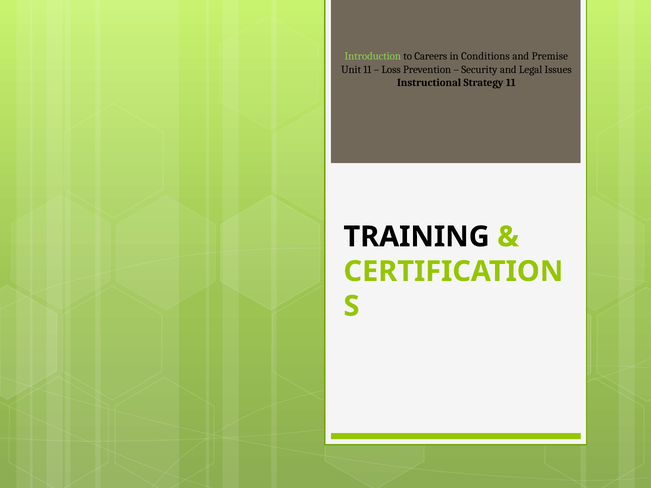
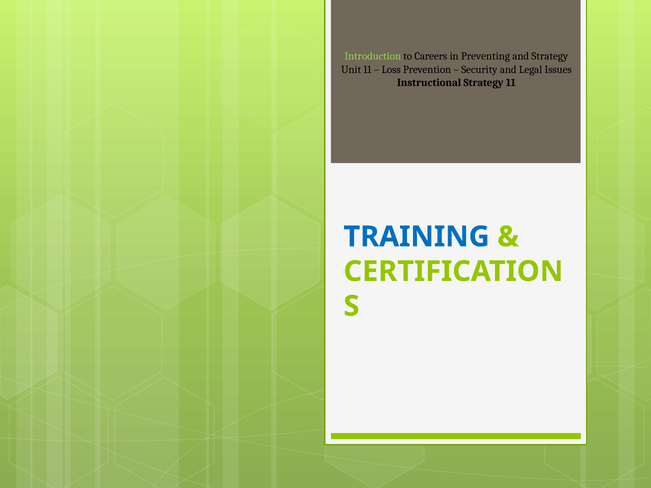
Conditions: Conditions -> Preventing
and Premise: Premise -> Strategy
TRAINING colour: black -> blue
